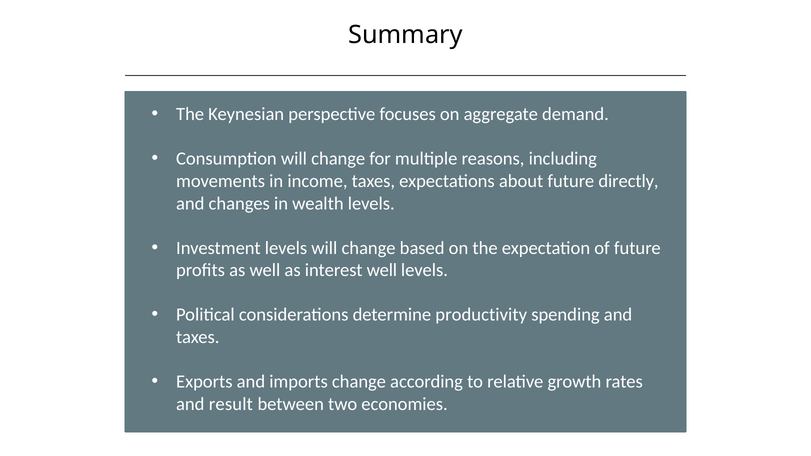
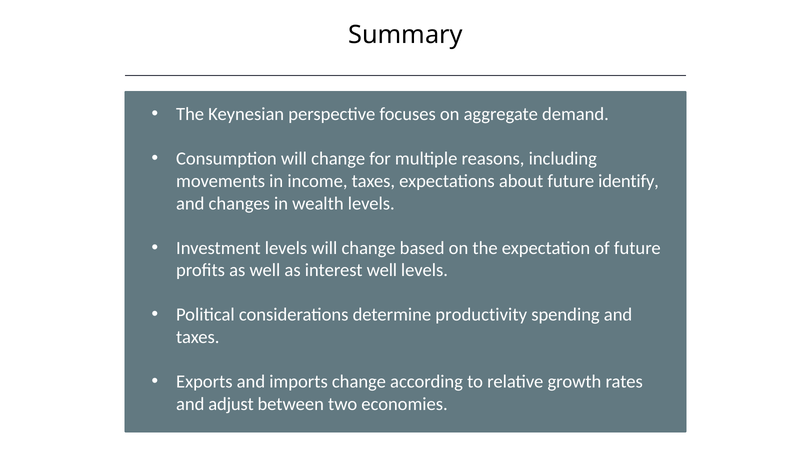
directly: directly -> identify
result: result -> adjust
